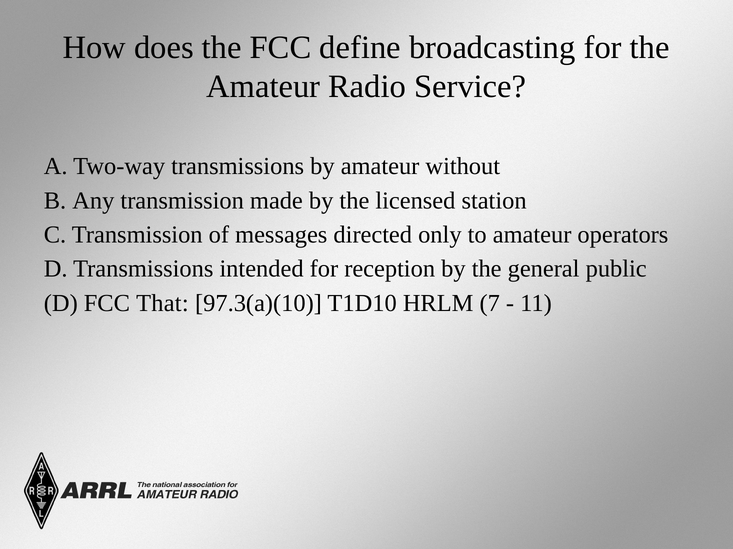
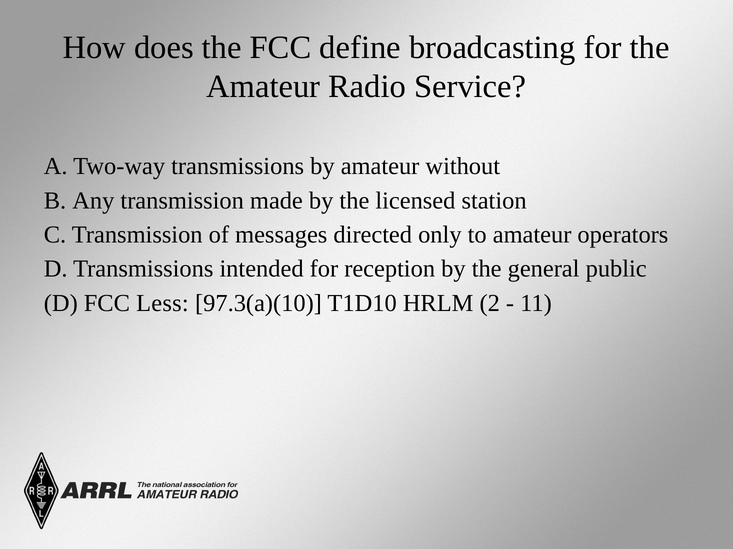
That: That -> Less
7: 7 -> 2
